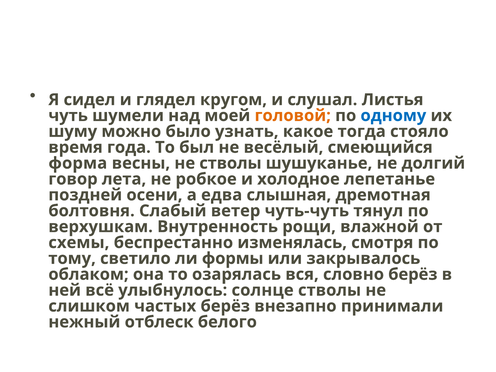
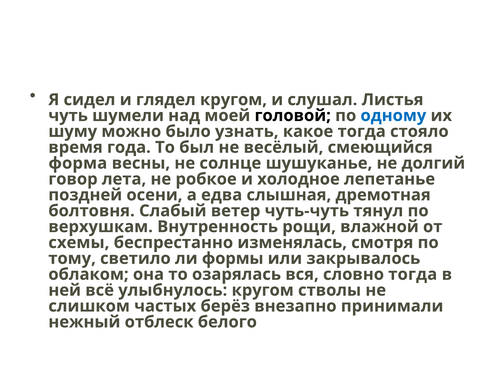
головой colour: orange -> black
не стволы: стволы -> солнце
словно берёз: берёз -> тогда
улыбнулось солнце: солнце -> кругом
